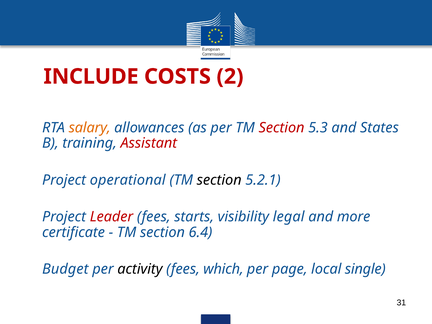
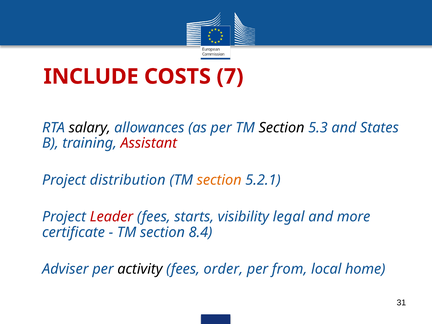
2: 2 -> 7
salary colour: orange -> black
Section at (282, 128) colour: red -> black
operational: operational -> distribution
section at (219, 180) colour: black -> orange
6.4: 6.4 -> 8.4
Budget: Budget -> Adviser
which: which -> order
page: page -> from
single: single -> home
